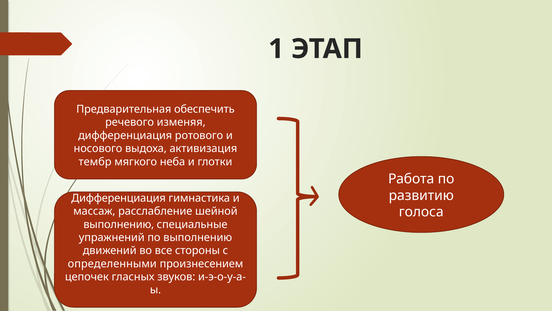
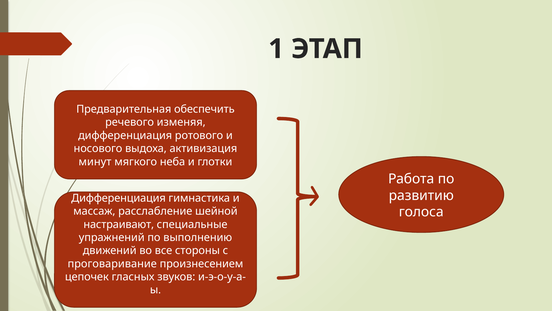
тембр: тембр -> минут
выполнению at (119, 224): выполнению -> настраивают
определенными: определенными -> проговаривание
